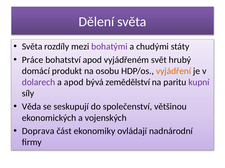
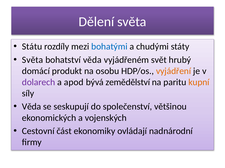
Světa at (32, 47): Světa -> Státu
bohatými colour: purple -> blue
Práce at (33, 60): Práce -> Světa
bohatství apod: apod -> věda
kupní colour: purple -> orange
Doprava: Doprava -> Cestovní
